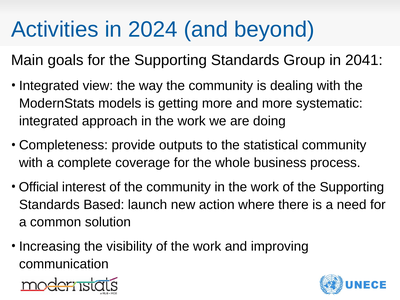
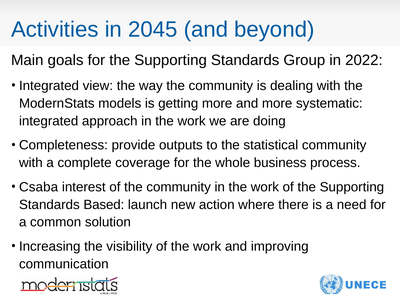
2024: 2024 -> 2045
2041: 2041 -> 2022
Official: Official -> Csaba
